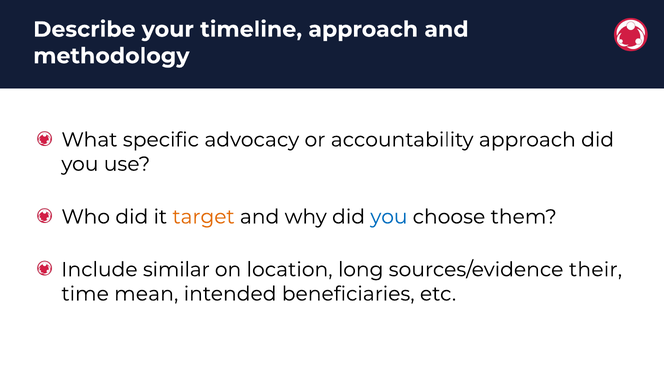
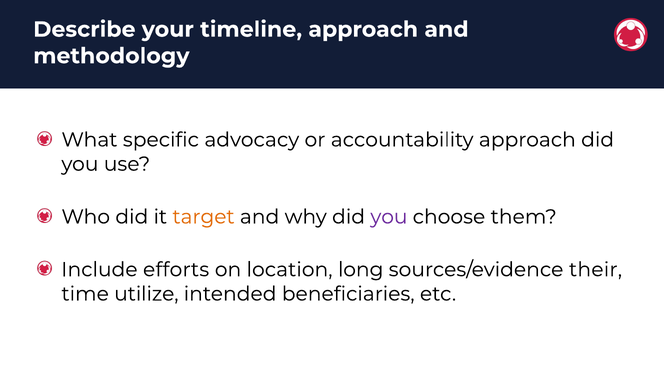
you at (389, 217) colour: blue -> purple
similar: similar -> efforts
mean: mean -> utilize
